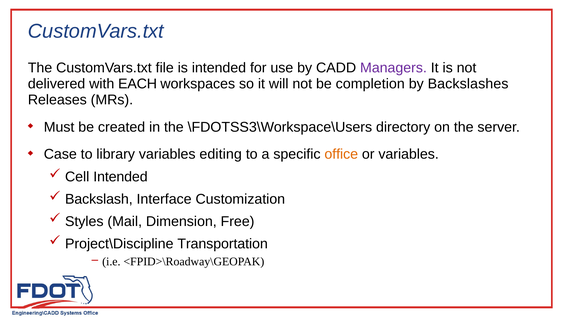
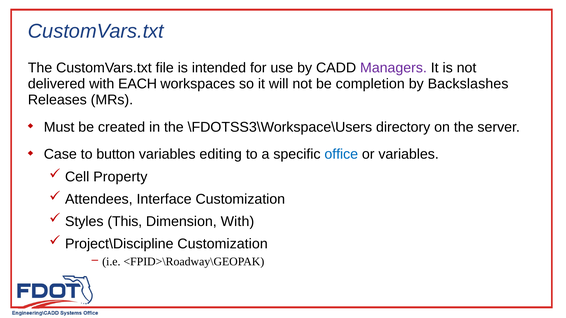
library: library -> button
office colour: orange -> blue
Cell Intended: Intended -> Property
Backslash: Backslash -> Attendees
Mail: Mail -> This
Dimension Free: Free -> With
Project\Discipline Transportation: Transportation -> Customization
